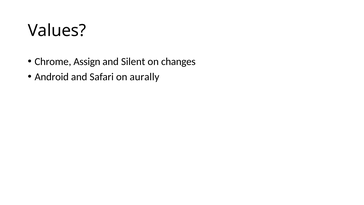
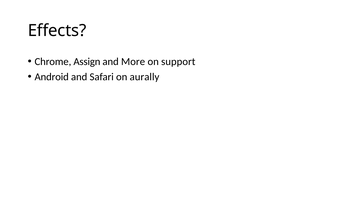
Values: Values -> Effects
Silent: Silent -> More
changes: changes -> support
